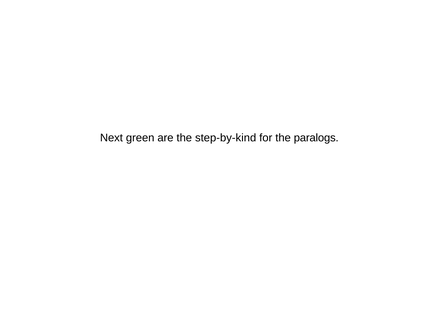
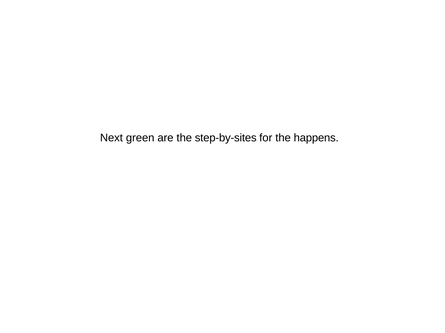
step-by-kind: step-by-kind -> step-by-sites
paralogs: paralogs -> happens
